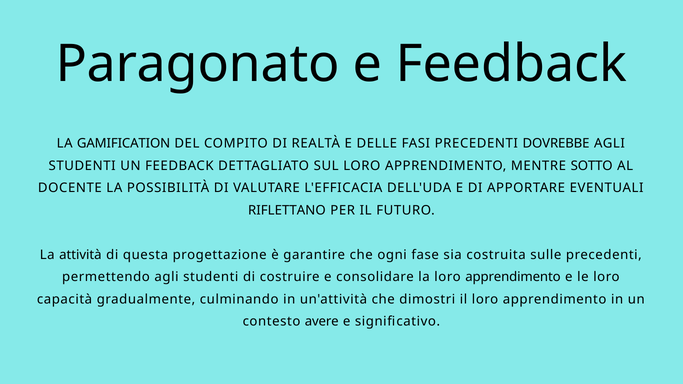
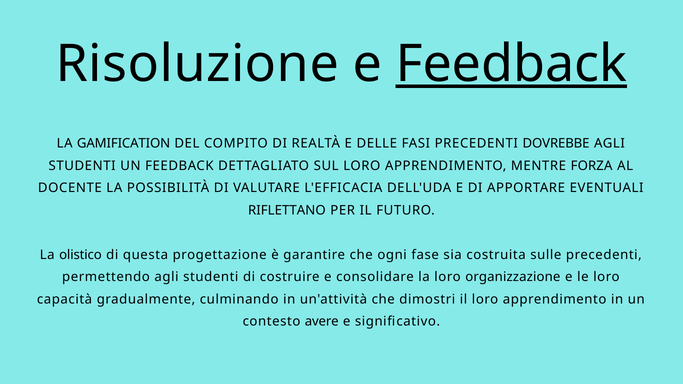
Paragonato: Paragonato -> Risoluzione
Feedback at (511, 64) underline: none -> present
SOTTO: SOTTO -> FORZA
attività: attività -> olistico
la loro apprendimento: apprendimento -> organizzazione
